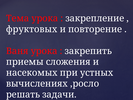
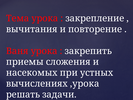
фруктовых: фруктовых -> вычитания
,росло: ,росло -> ,урока
